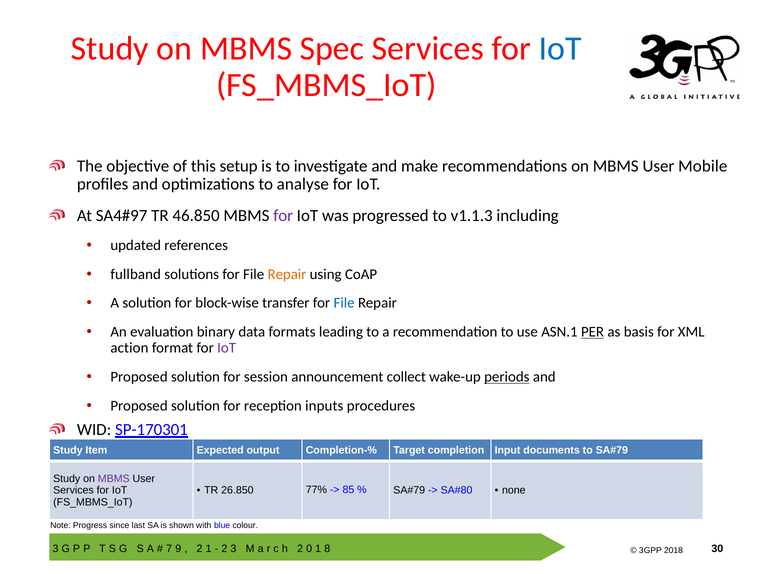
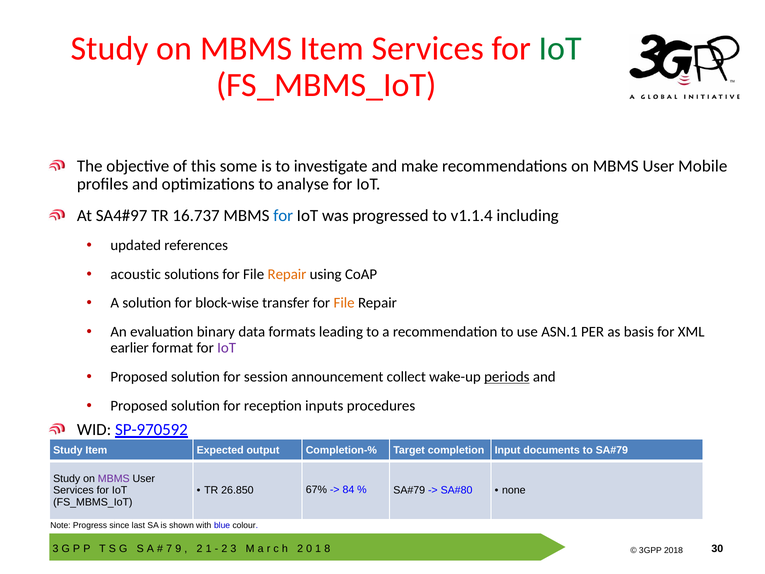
MBMS Spec: Spec -> Item
IoT at (560, 48) colour: blue -> green
setup: setup -> some
46.850: 46.850 -> 16.737
for at (283, 215) colour: purple -> blue
v1.1.3: v1.1.3 -> v1.1.4
fullband: fullband -> acoustic
File at (344, 303) colour: blue -> orange
PER underline: present -> none
action: action -> earlier
SP-170301: SP-170301 -> SP-970592
77%: 77% -> 67%
85: 85 -> 84
